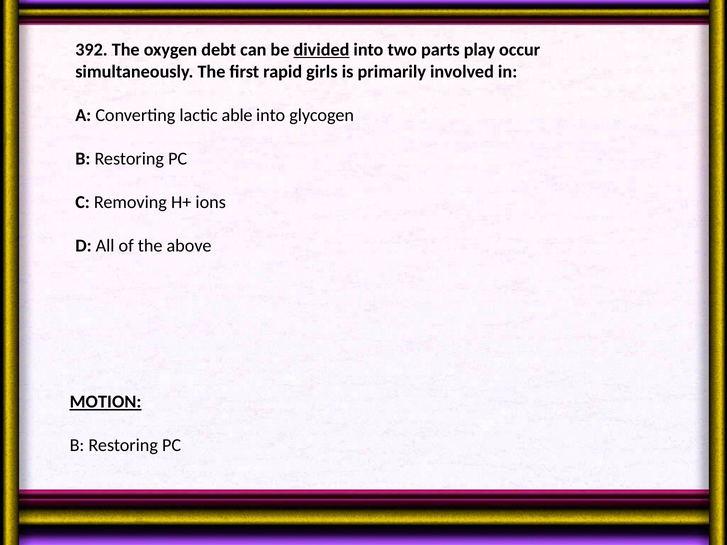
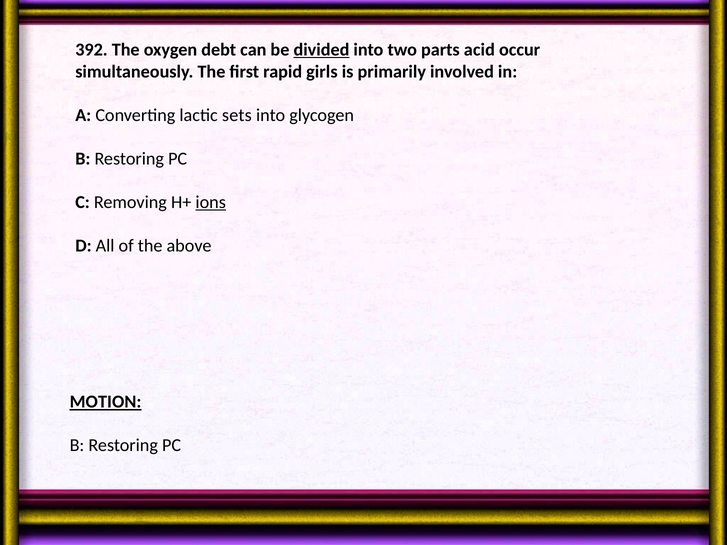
play: play -> acid
able: able -> sets
ions underline: none -> present
